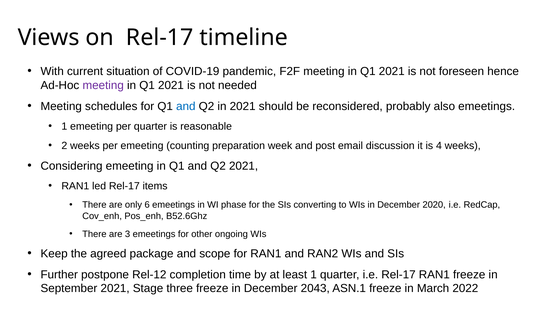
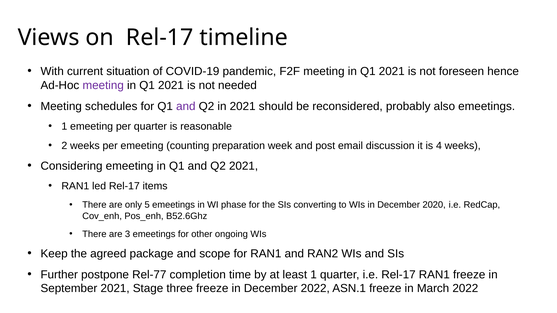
and at (186, 106) colour: blue -> purple
6: 6 -> 5
Rel-12: Rel-12 -> Rel-77
December 2043: 2043 -> 2022
